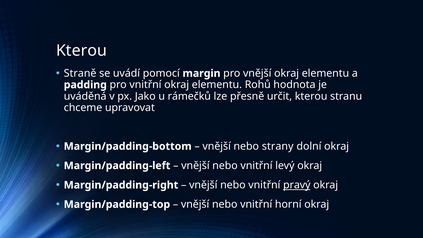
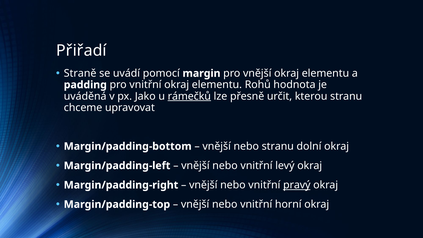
Kterou at (82, 51): Kterou -> Přiřadí
rámečků underline: none -> present
nebo strany: strany -> stranu
